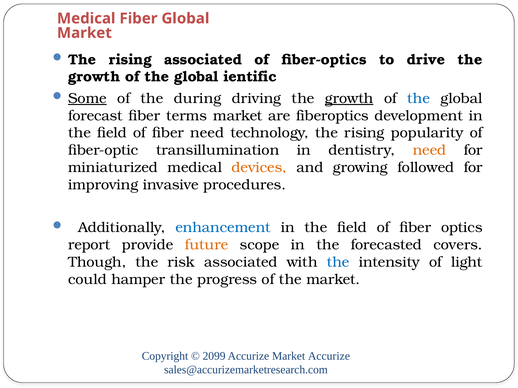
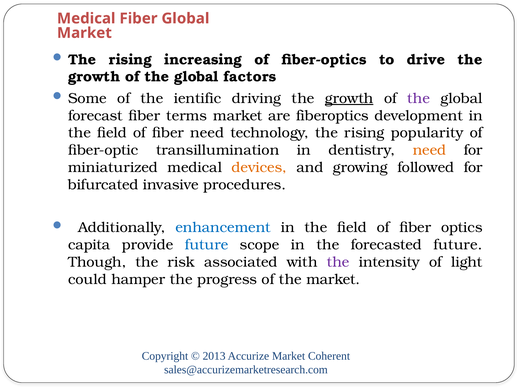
rising associated: associated -> increasing
ientific: ientific -> factors
Some underline: present -> none
during: during -> ientific
the at (419, 98) colour: blue -> purple
improving: improving -> bifurcated
report: report -> capita
future at (207, 245) colour: orange -> blue
forecasted covers: covers -> future
the at (338, 262) colour: blue -> purple
2099: 2099 -> 2013
Market Accurize: Accurize -> Coherent
